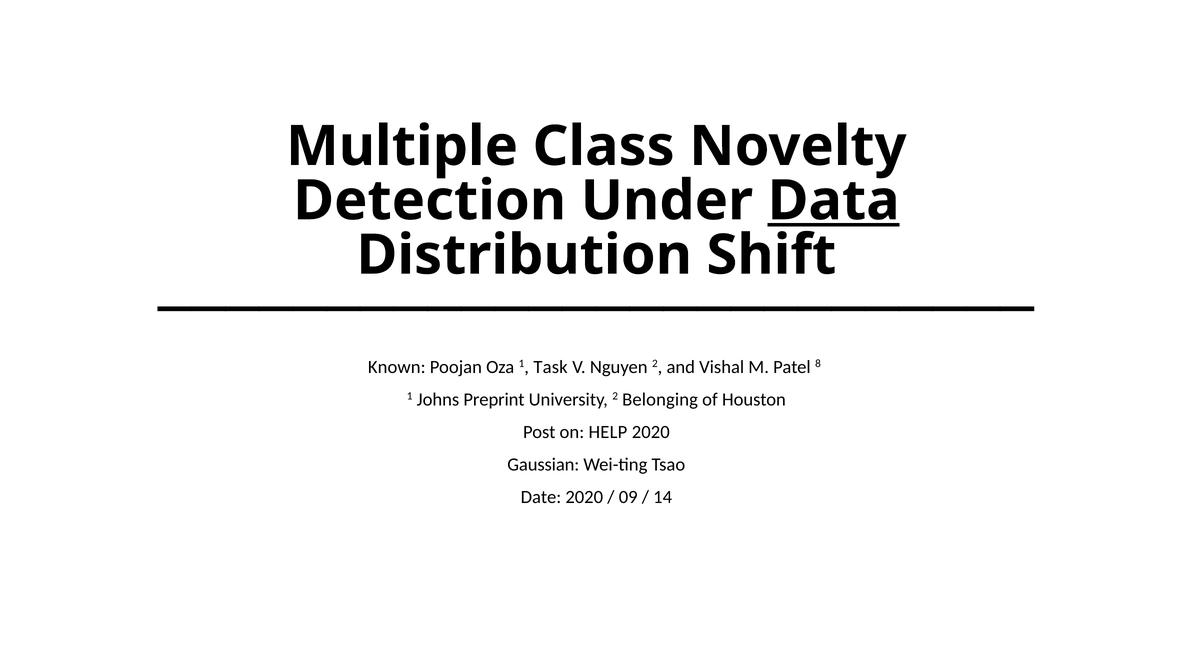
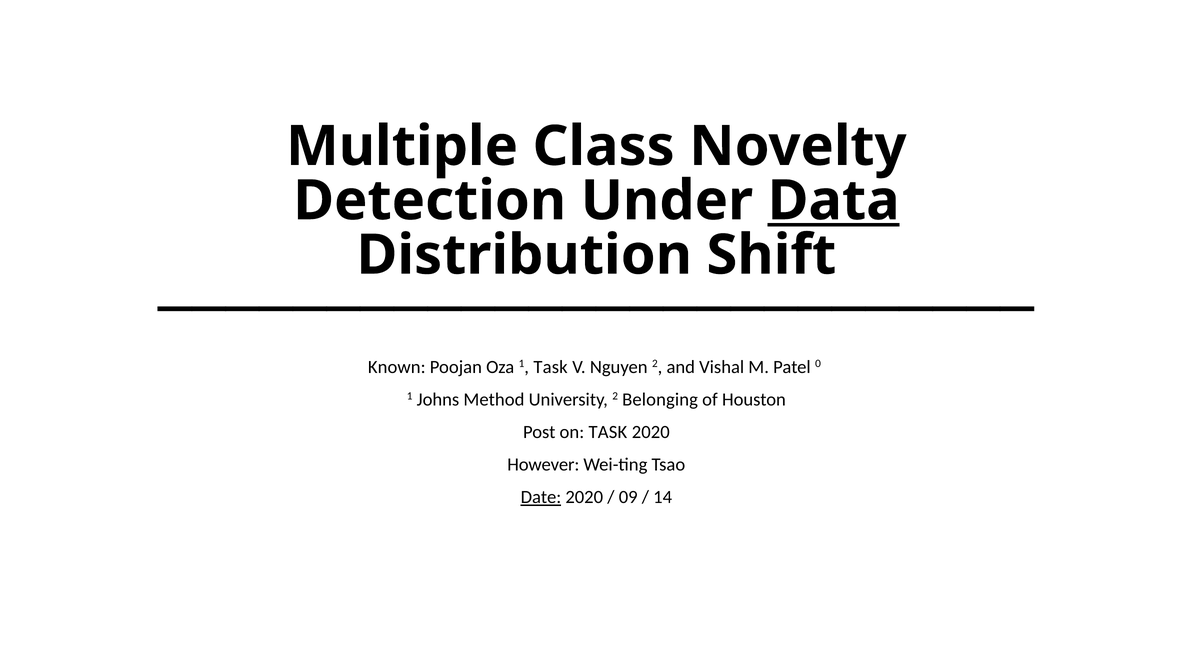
8: 8 -> 0
Preprint: Preprint -> Method
on HELP: HELP -> TASK
Gaussian: Gaussian -> However
Date underline: none -> present
